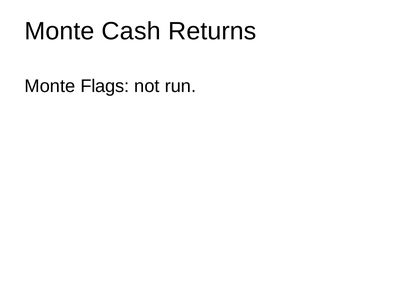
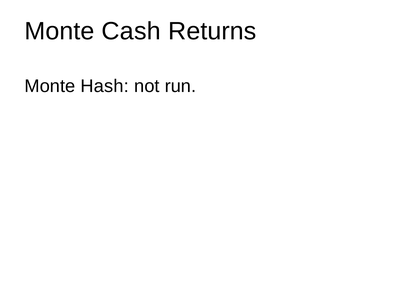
Flags: Flags -> Hash
